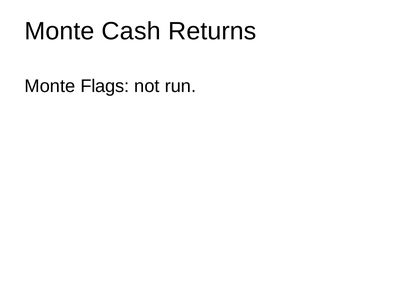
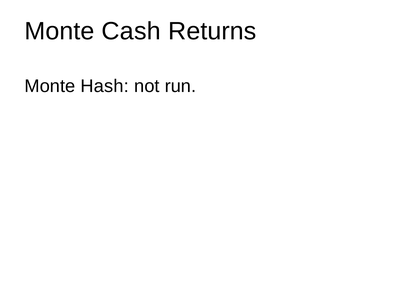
Flags: Flags -> Hash
